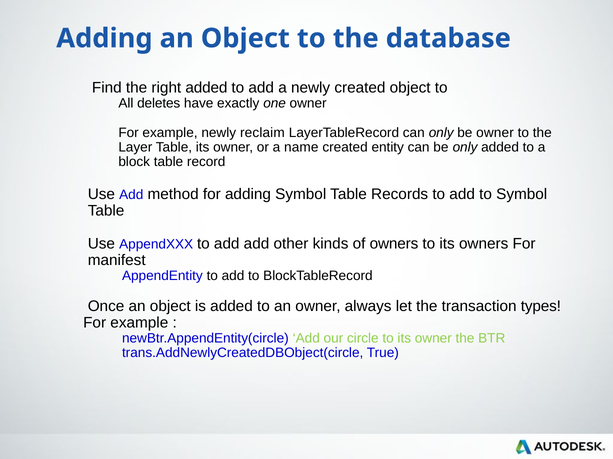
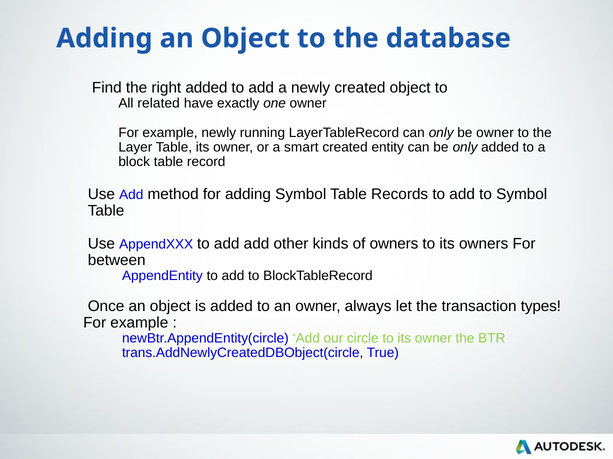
deletes: deletes -> related
reclaim: reclaim -> running
name: name -> smart
manifest: manifest -> between
